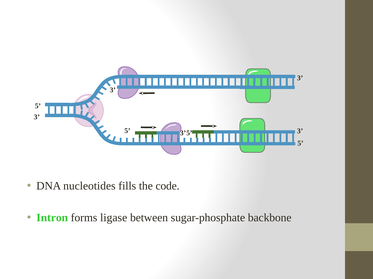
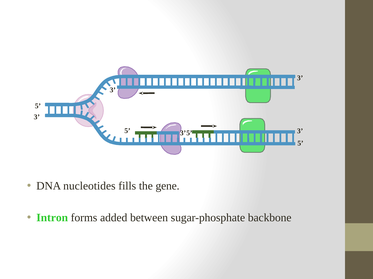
code: code -> gene
ligase: ligase -> added
